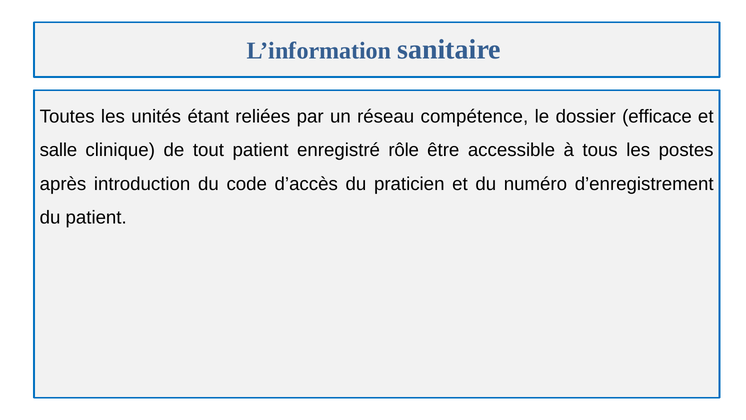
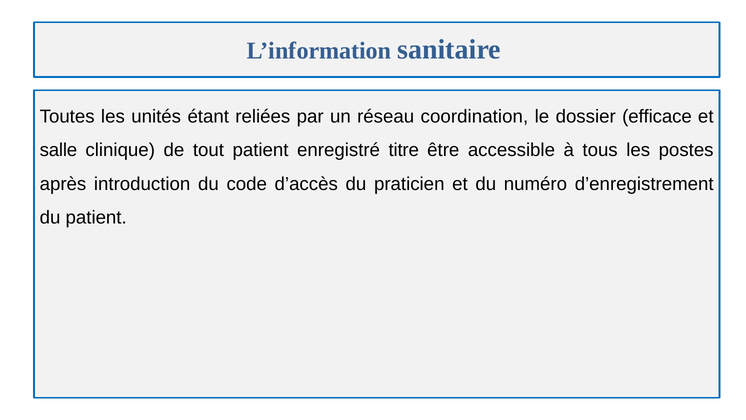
compétence: compétence -> coordination
rôle: rôle -> titre
